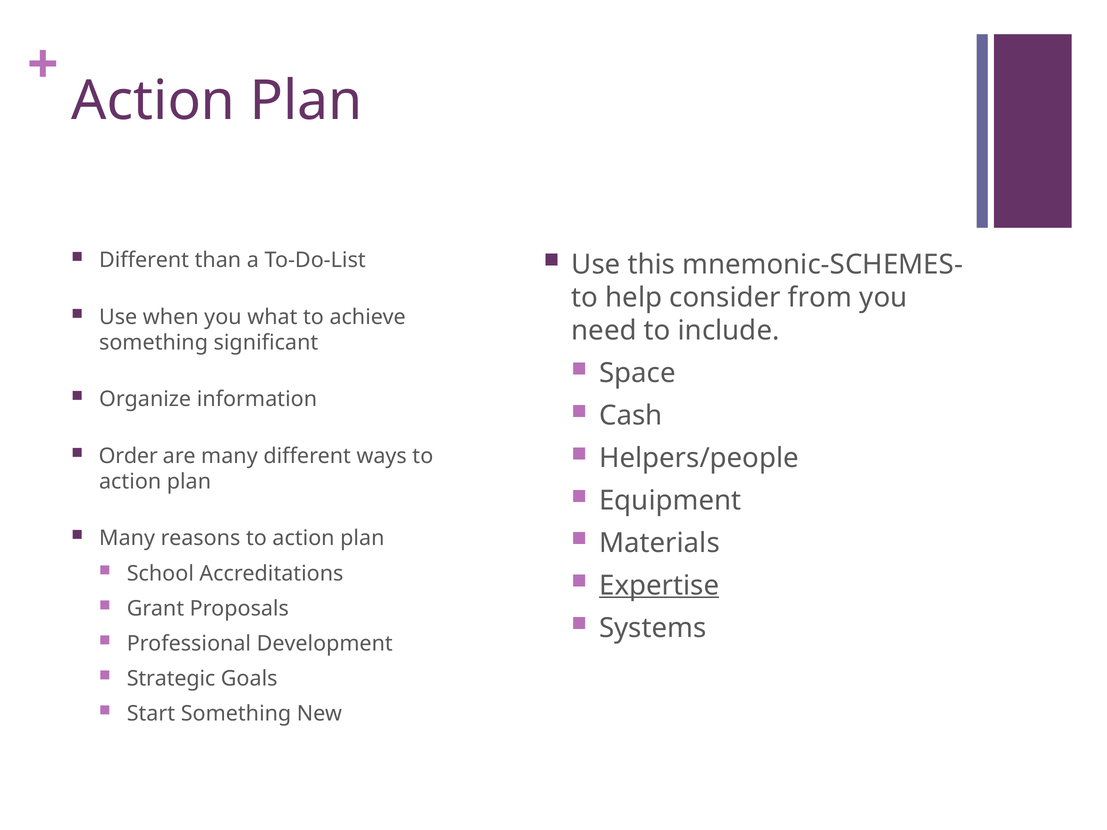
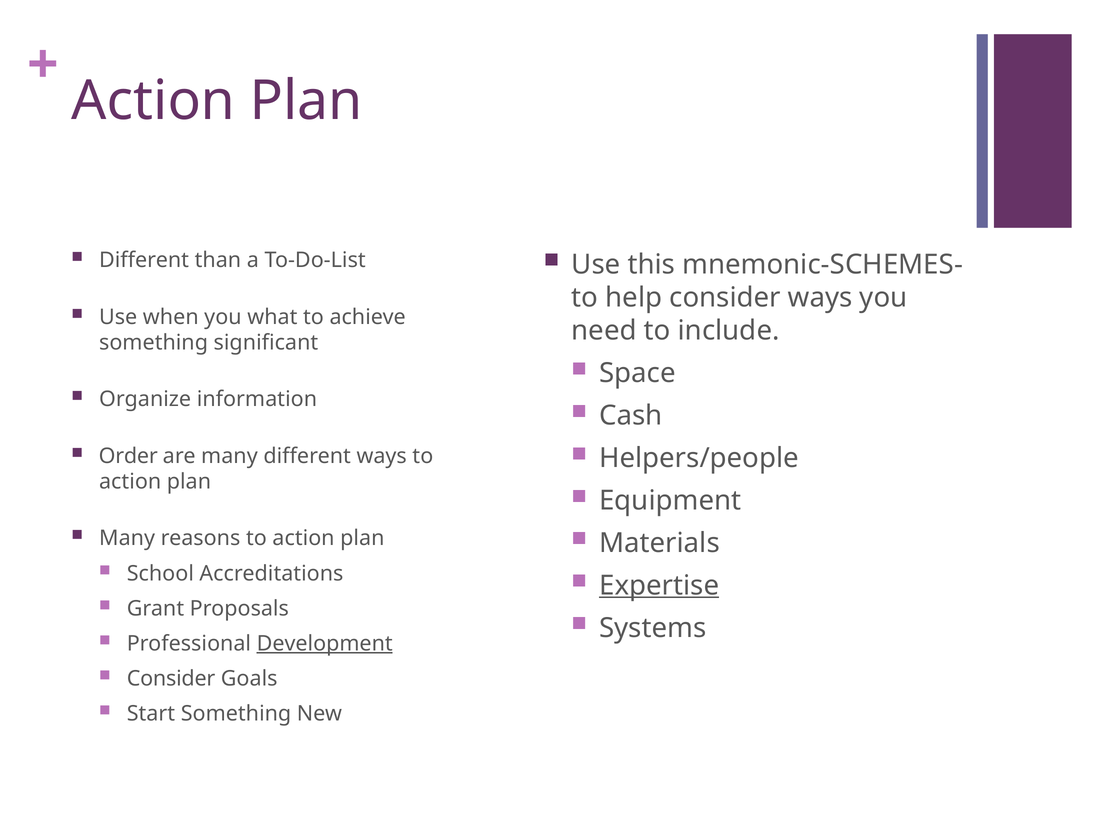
consider from: from -> ways
Development underline: none -> present
Strategic at (171, 679): Strategic -> Consider
